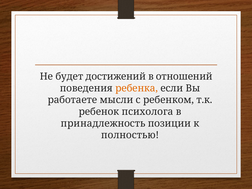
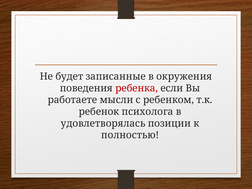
достижений: достижений -> записанные
отношений: отношений -> окружения
ребенка colour: orange -> red
принадлежность: принадлежность -> удовлетворялась
